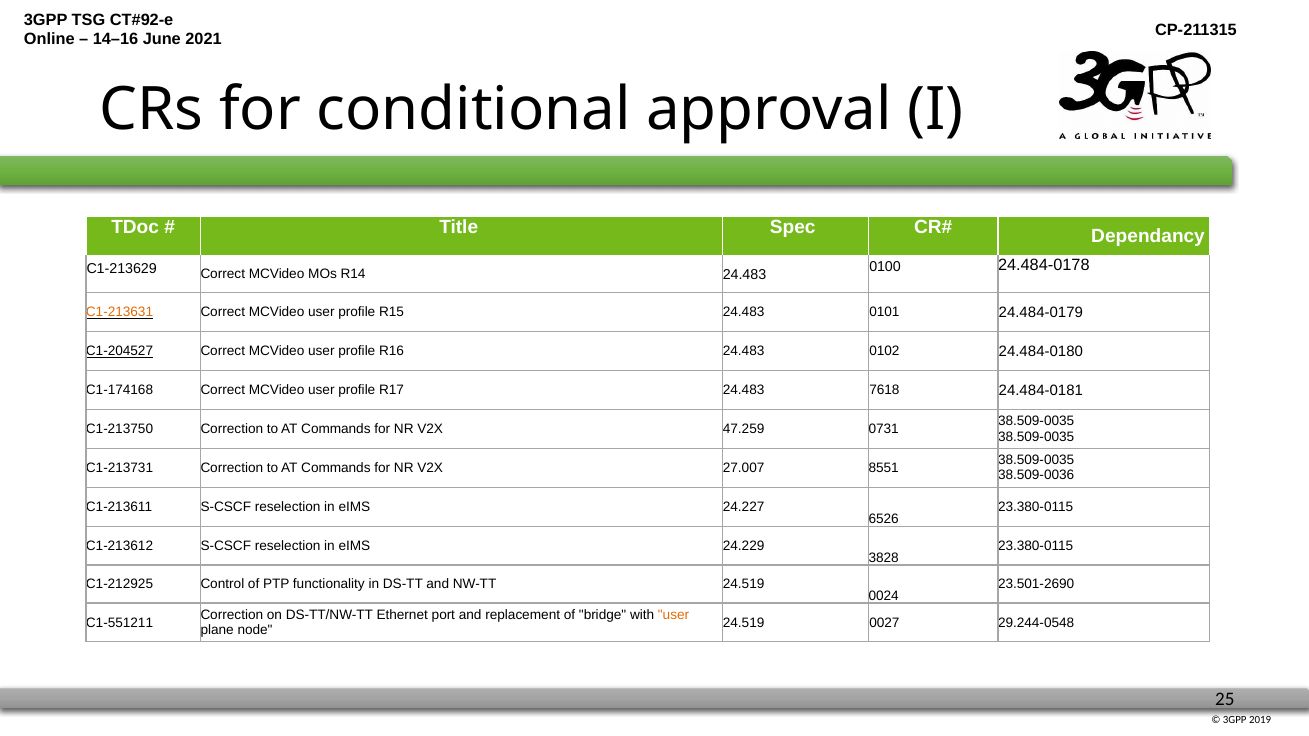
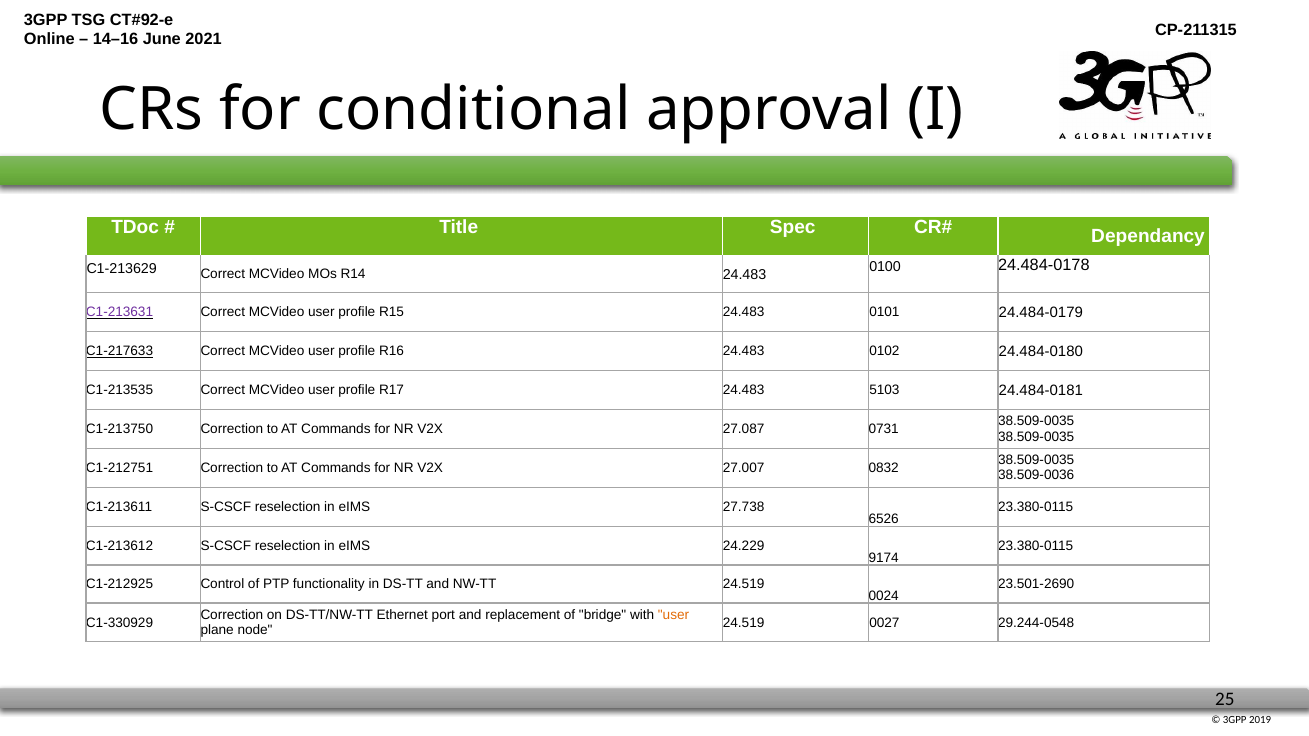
C1-213631 colour: orange -> purple
C1-204527: C1-204527 -> C1-217633
C1-174168: C1-174168 -> C1-213535
7618: 7618 -> 5103
47.259: 47.259 -> 27.087
C1-213731: C1-213731 -> C1-212751
8551: 8551 -> 0832
24.227: 24.227 -> 27.738
3828: 3828 -> 9174
C1-551211: C1-551211 -> C1-330929
